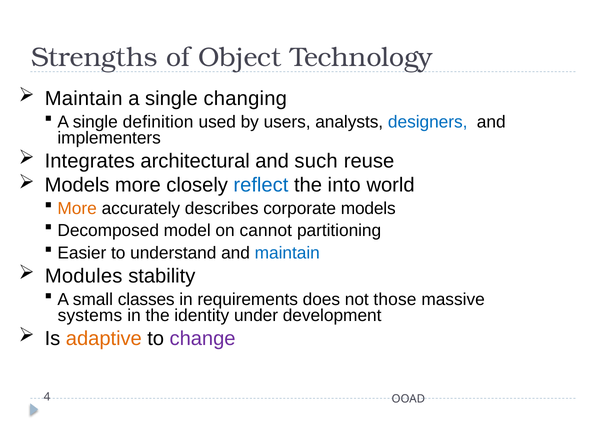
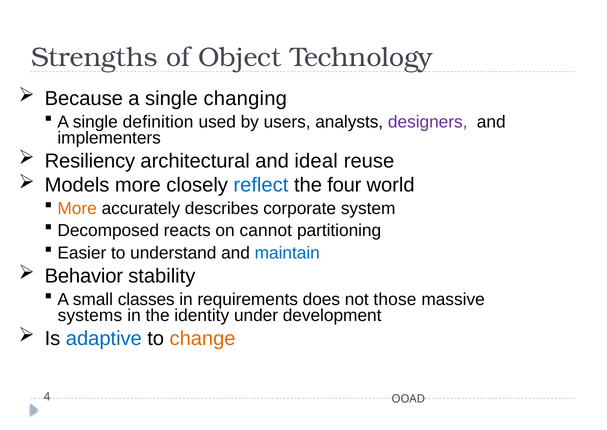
Maintain at (84, 98): Maintain -> Because
designers colour: blue -> purple
Integrates: Integrates -> Resiliency
such: such -> ideal
into: into -> four
corporate models: models -> system
model: model -> reacts
Modules: Modules -> Behavior
adaptive colour: orange -> blue
change colour: purple -> orange
